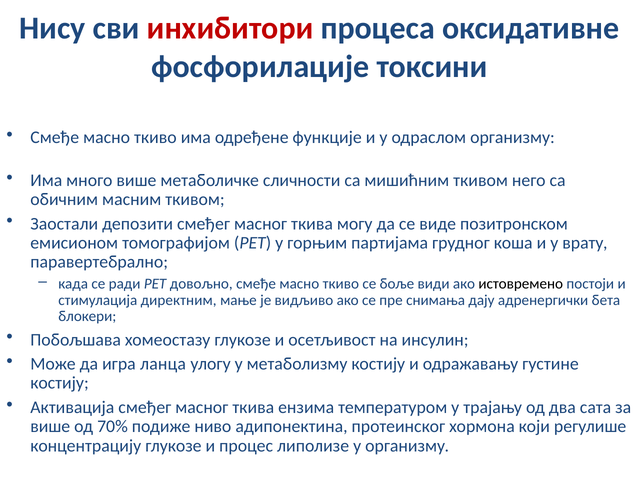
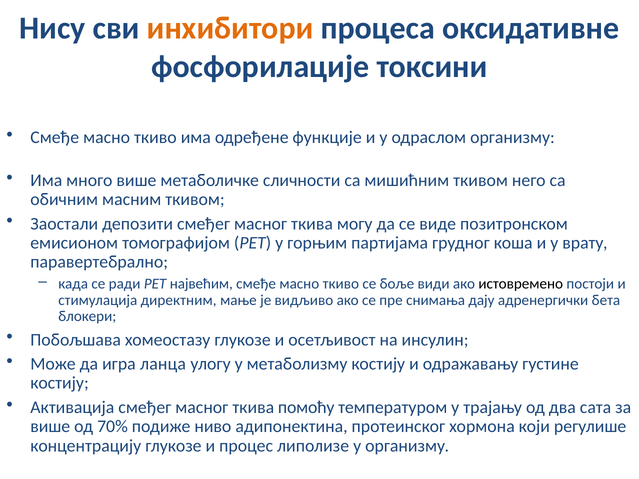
инхибитори colour: red -> orange
довољно: довољно -> највећим
ензима: ензима -> помоћу
